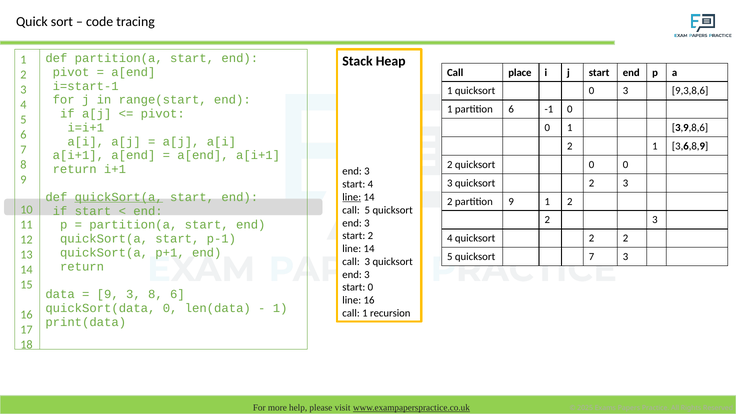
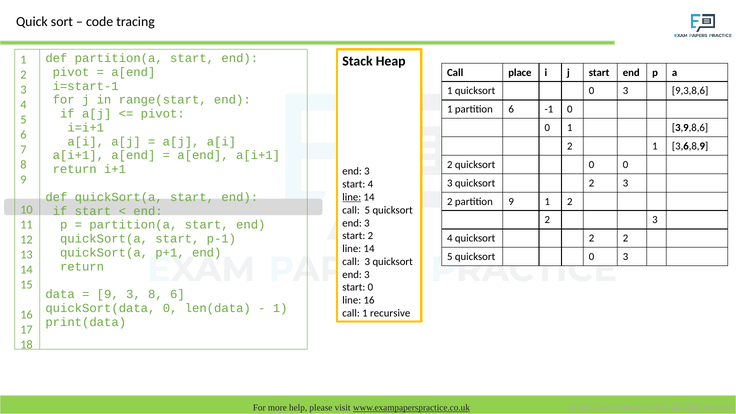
quickSort(a at (119, 197) underline: present -> none
5 quicksort 7: 7 -> 0
recursion: recursion -> recursive
